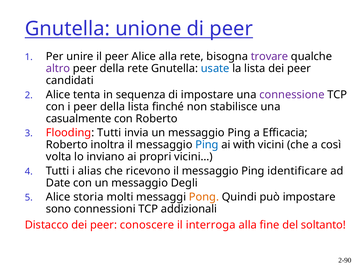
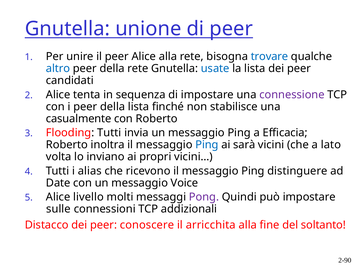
trovare colour: purple -> blue
altro colour: purple -> blue
with: with -> sarà
così: così -> lato
identificare: identificare -> distinguere
Degli: Degli -> Voice
storia: storia -> livello
Pong colour: orange -> purple
sono: sono -> sulle
interroga: interroga -> arricchita
